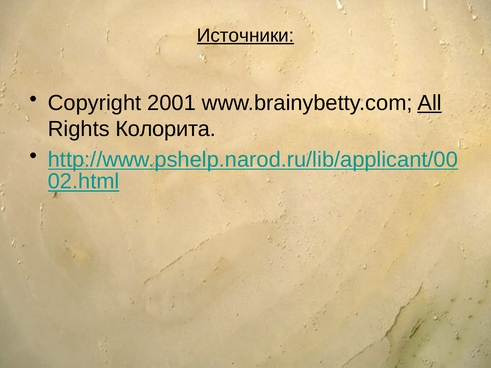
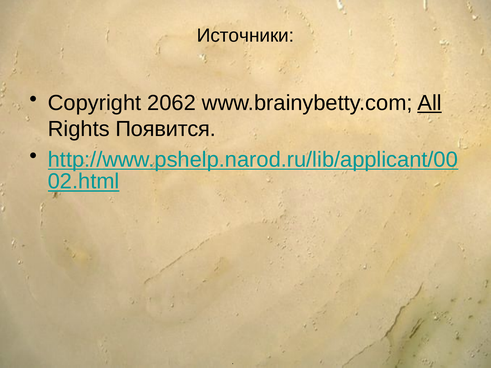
Источники underline: present -> none
2001: 2001 -> 2062
Колорита: Колорита -> Появится
